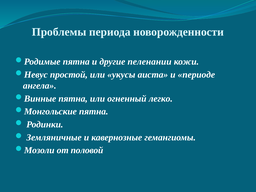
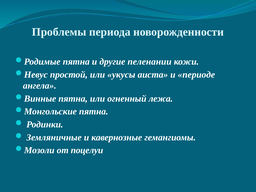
легко: легко -> лежа
половой: половой -> поцелуи
